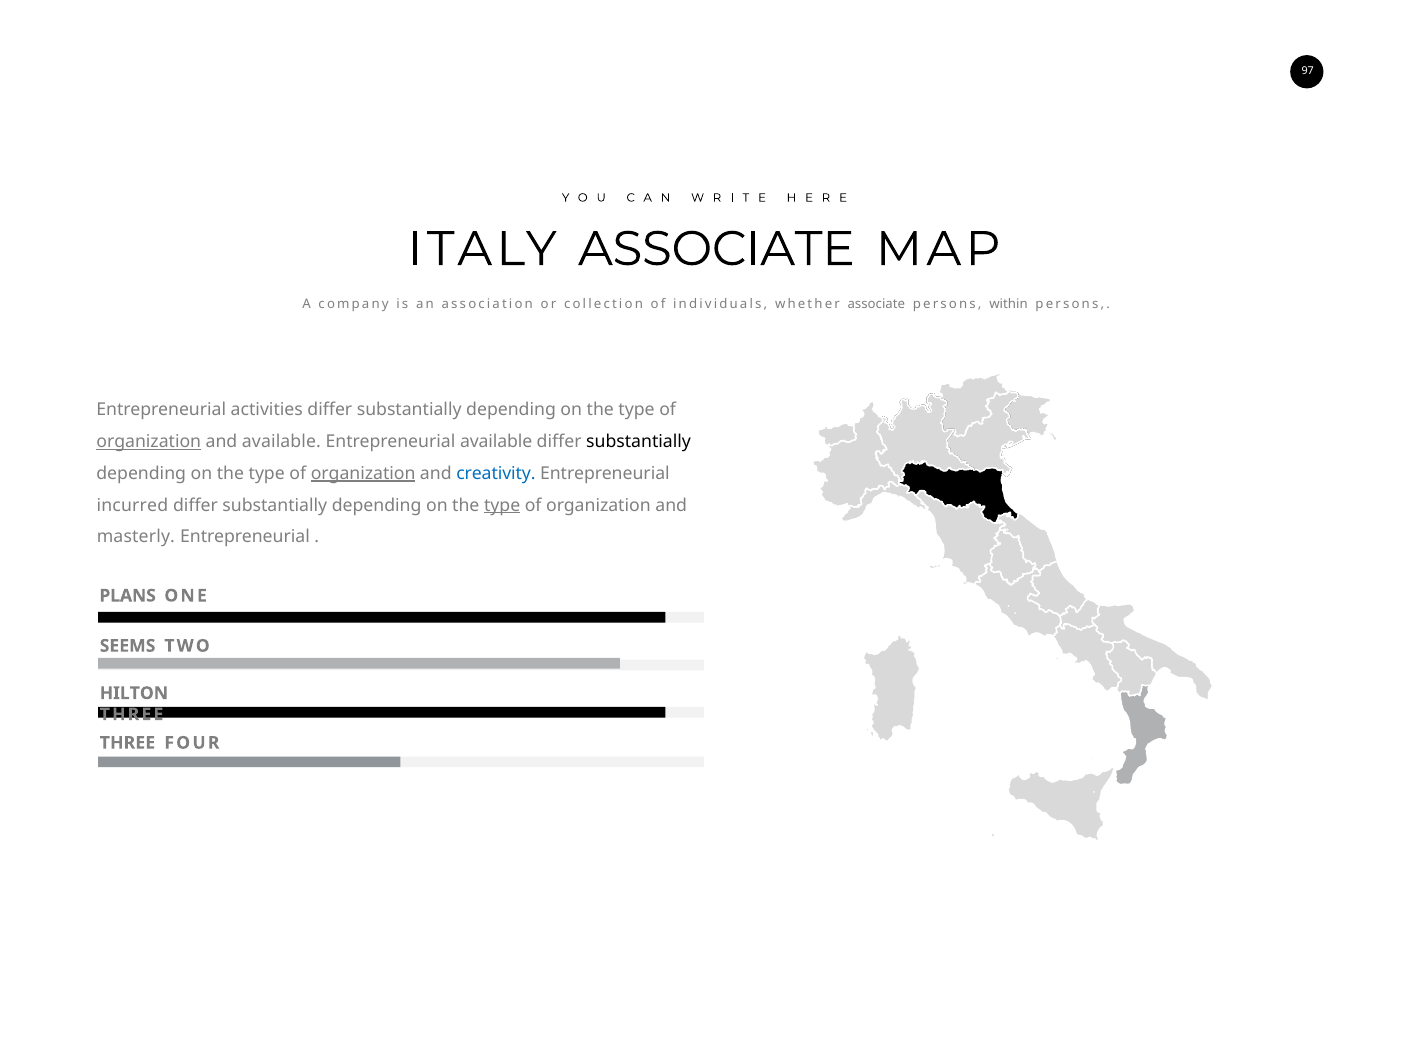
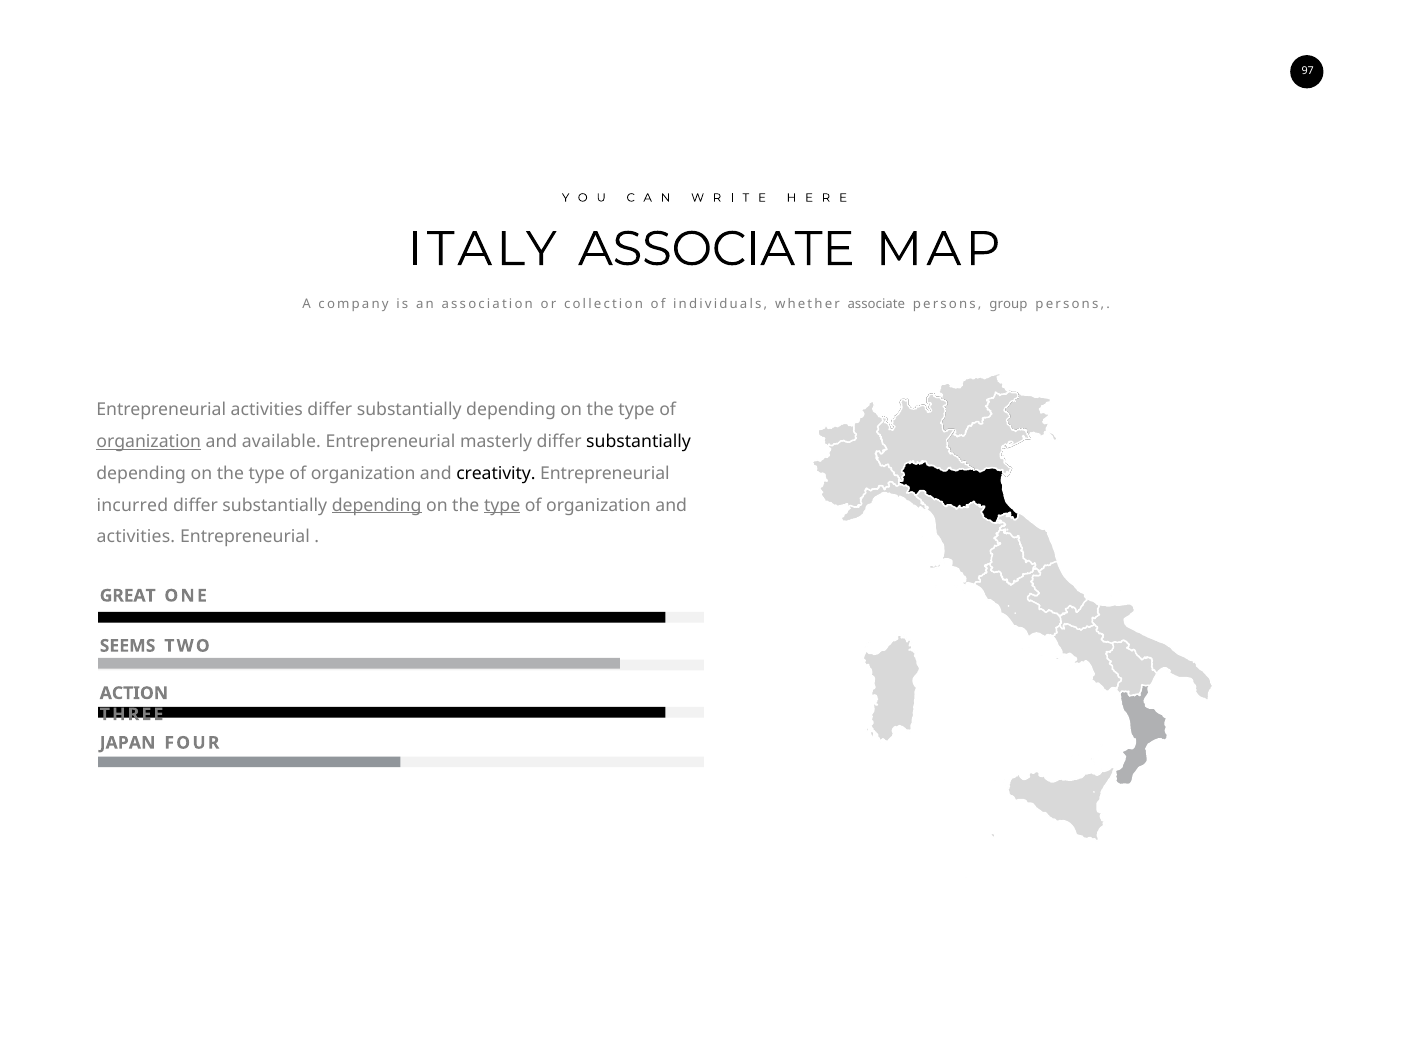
within: within -> group
Entrepreneurial available: available -> masterly
organization at (363, 473) underline: present -> none
creativity colour: blue -> black
depending at (377, 505) underline: none -> present
masterly at (136, 537): masterly -> activities
PLANS: PLANS -> GREAT
HILTON: HILTON -> ACTION
THREE at (127, 743): THREE -> JAPAN
